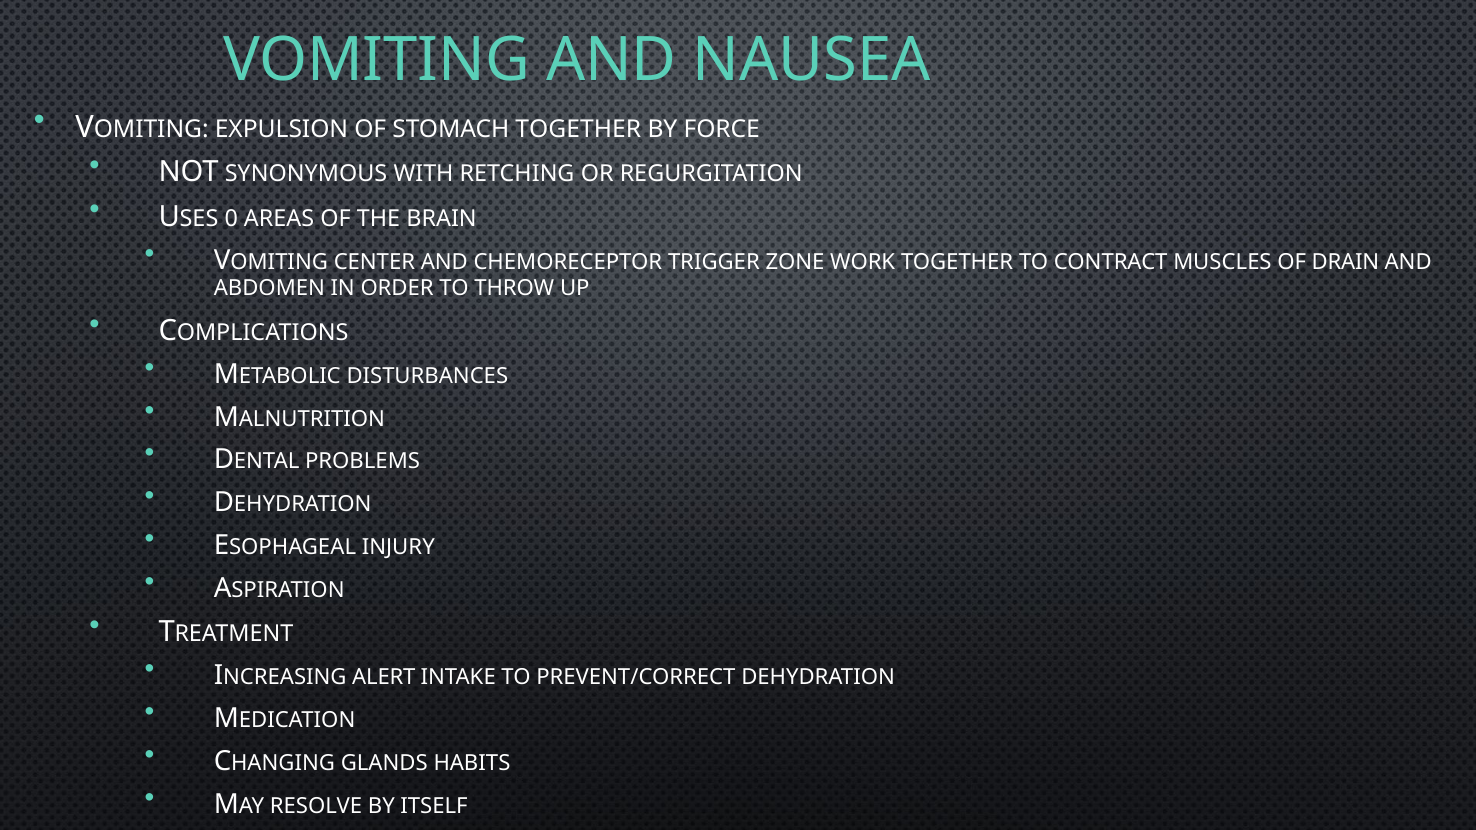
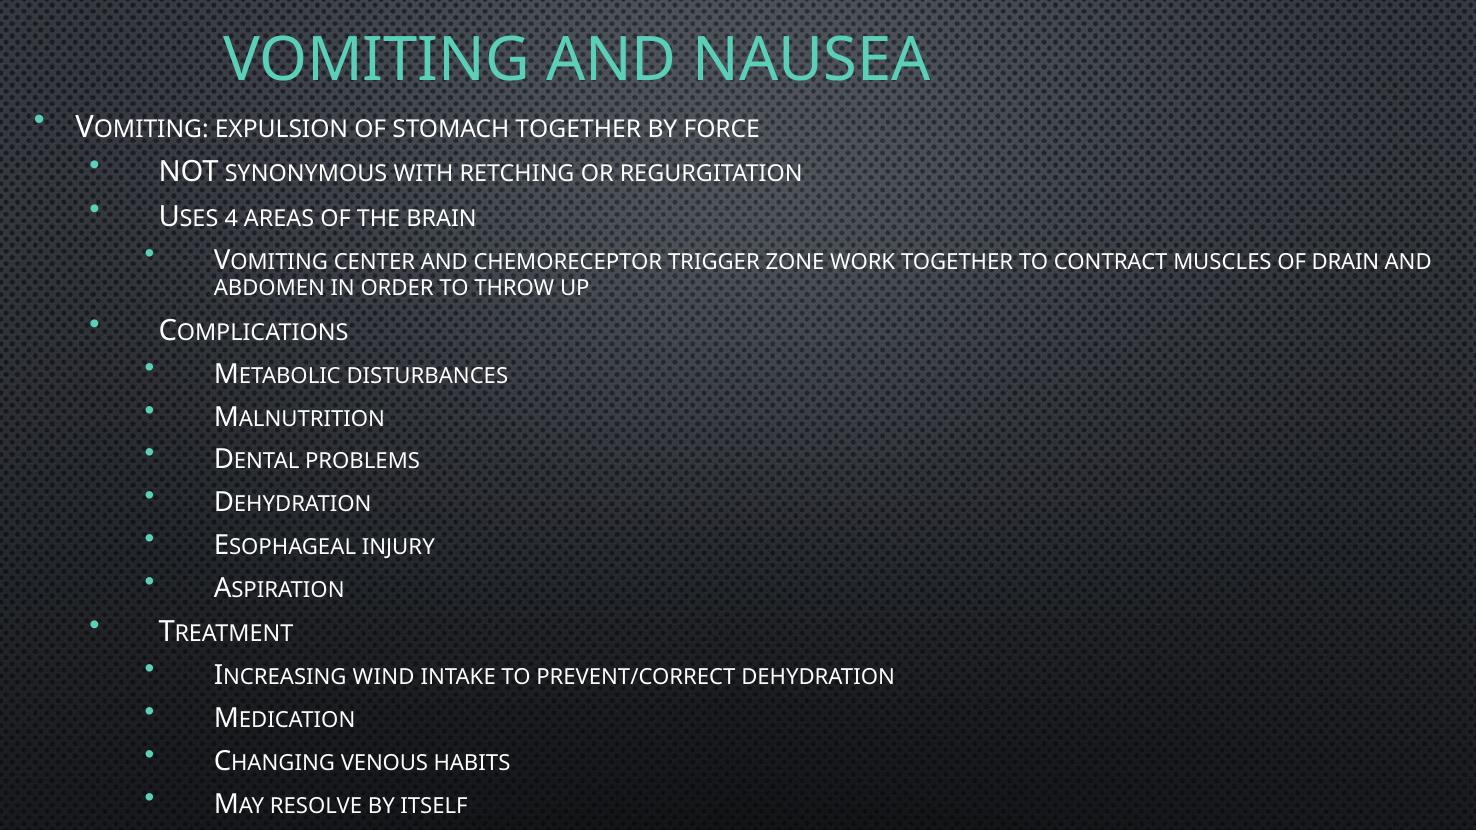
0: 0 -> 4
ALERT: ALERT -> WIND
GLANDS: GLANDS -> VENOUS
